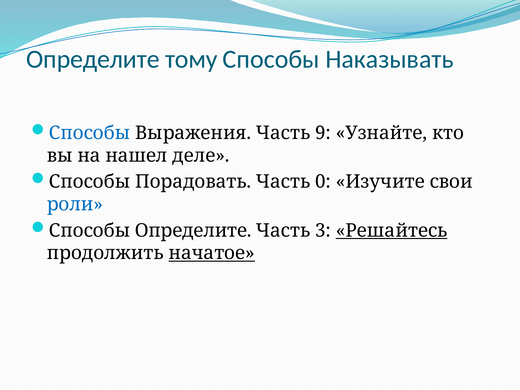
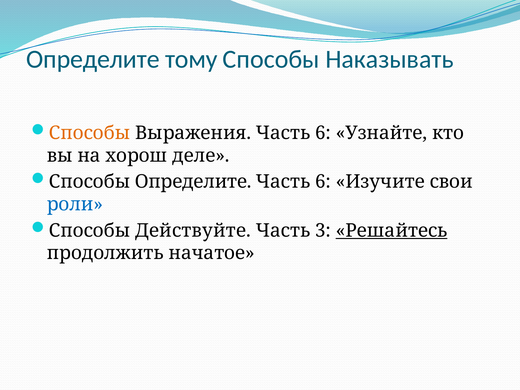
Способы at (90, 133) colour: blue -> orange
Выражения Часть 9: 9 -> 6
нашел: нашел -> хорош
Способы Порадовать: Порадовать -> Определите
0 at (323, 182): 0 -> 6
Способы Определите: Определите -> Действуйте
начатое underline: present -> none
